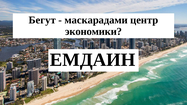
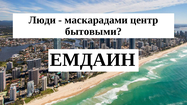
Бегут: Бегут -> Люди
экономики: экономики -> бытовыми
